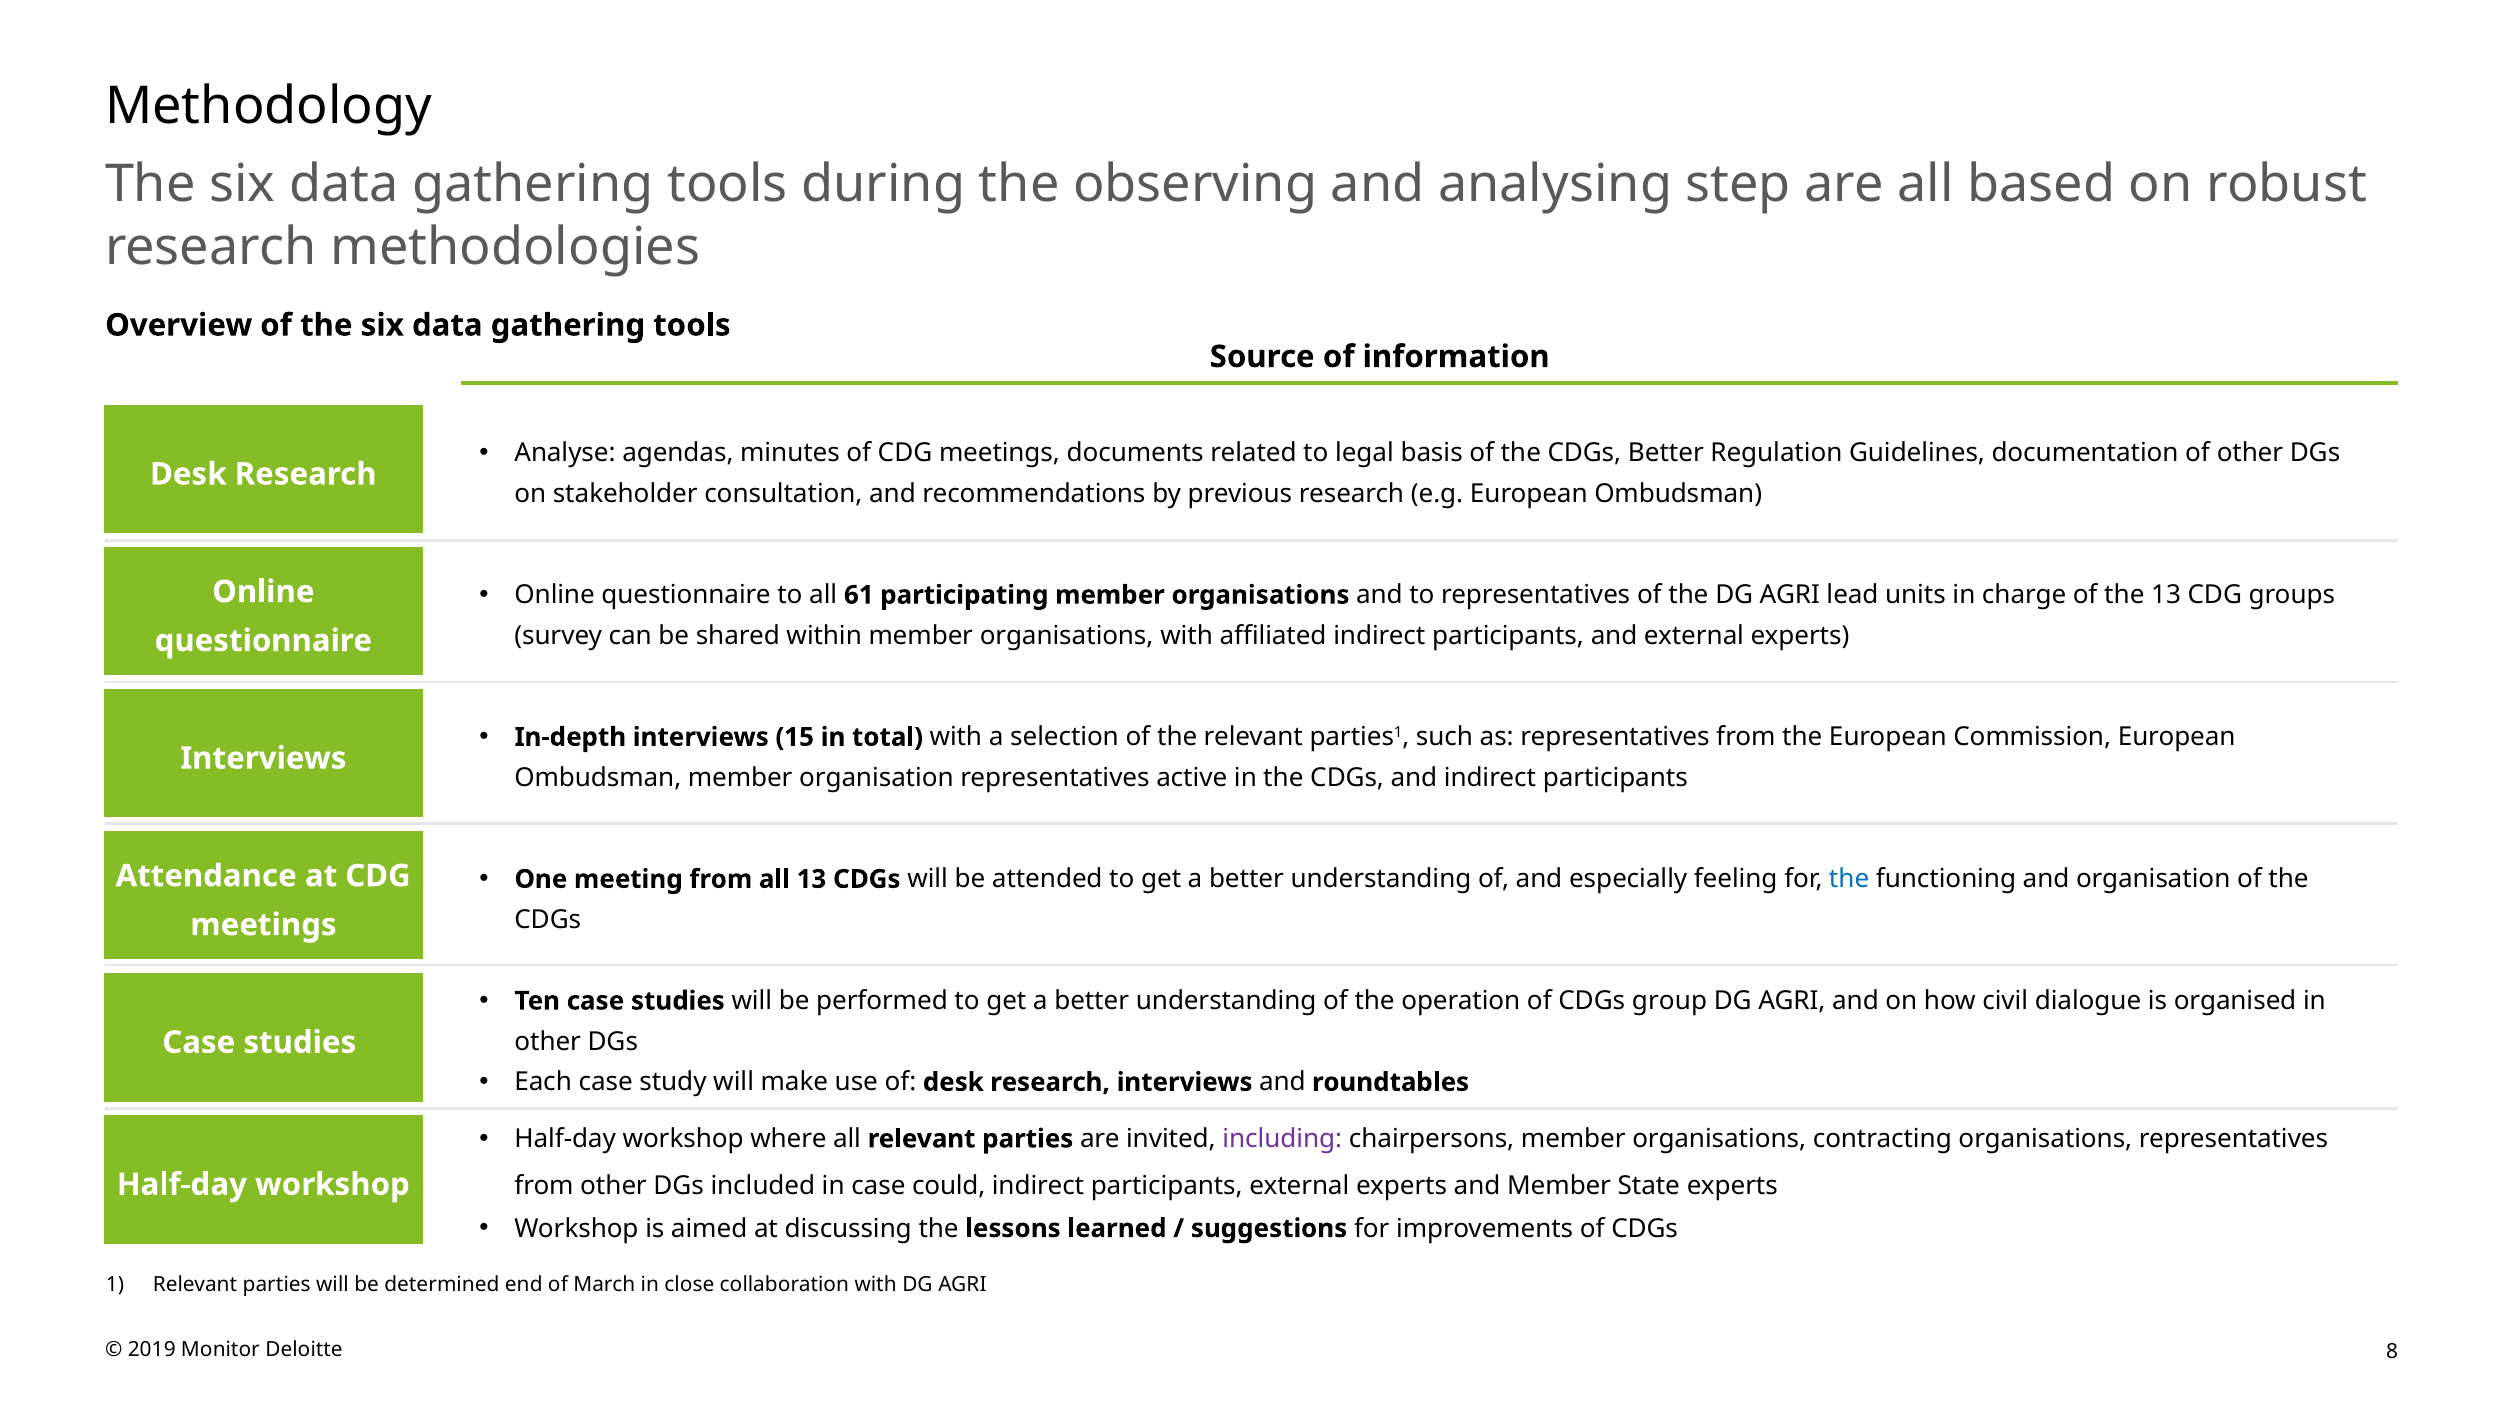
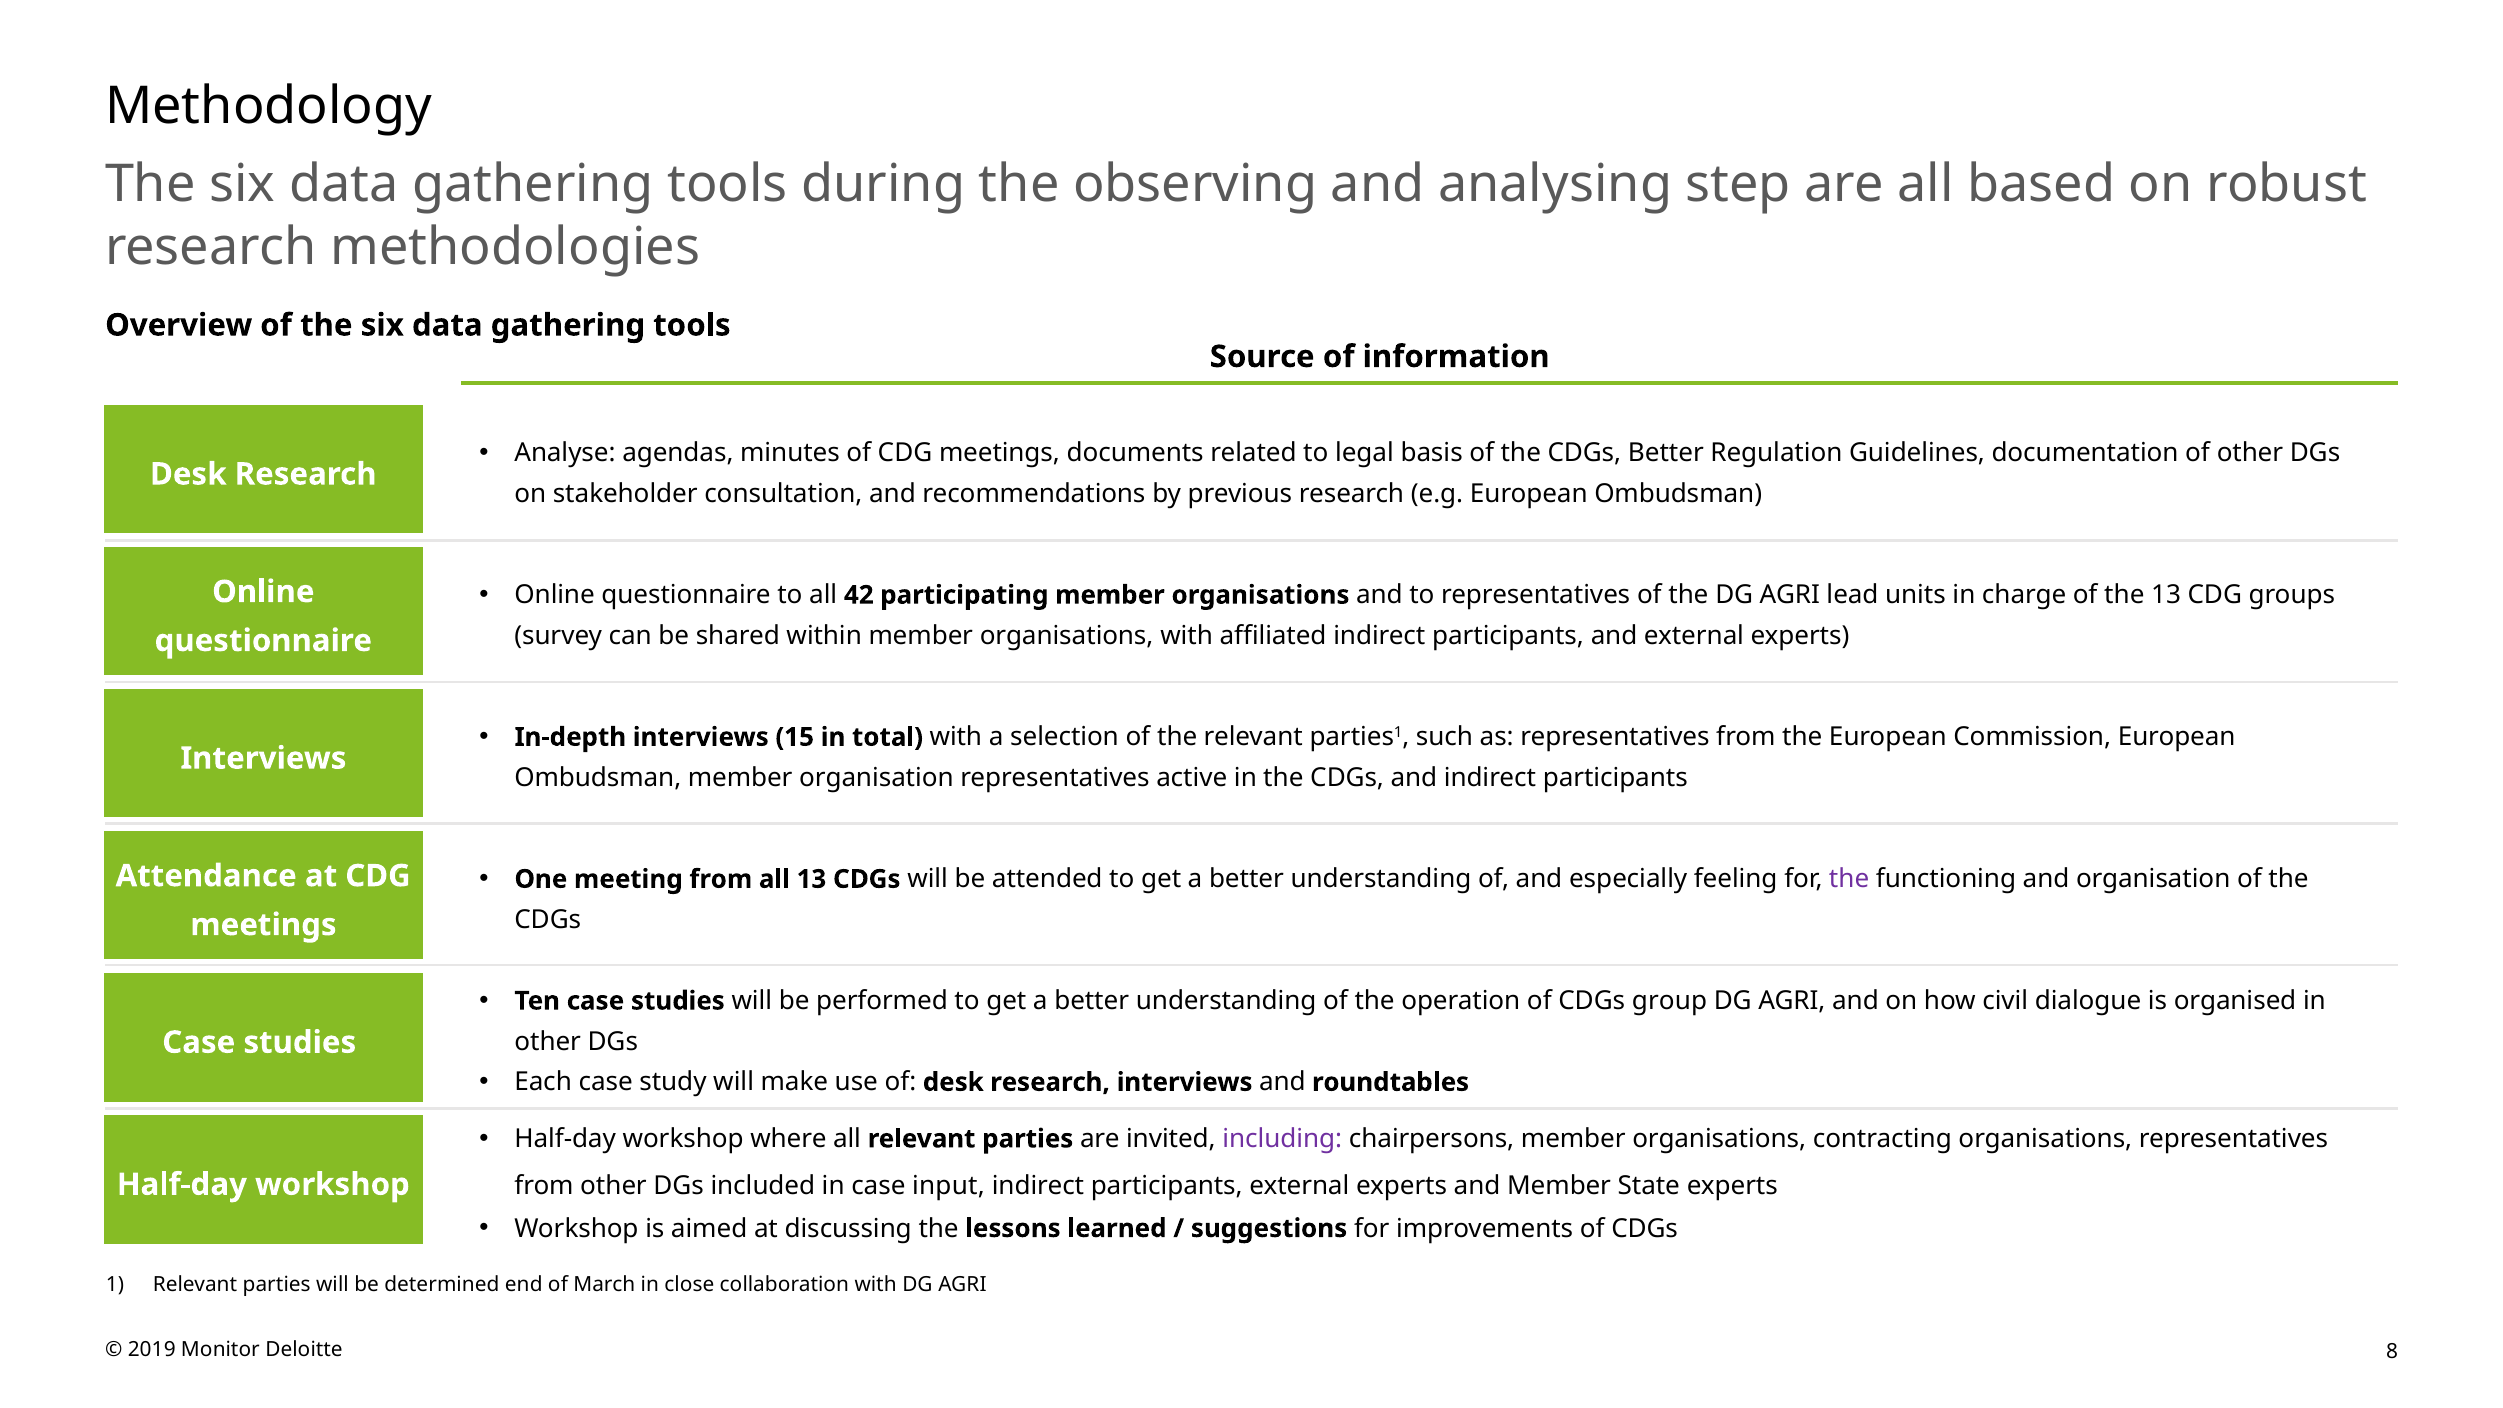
61: 61 -> 42
the at (1849, 879) colour: blue -> purple
could: could -> input
